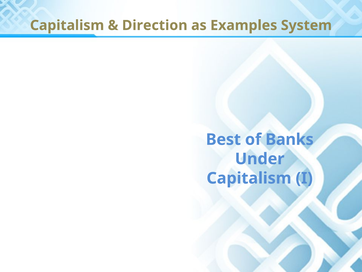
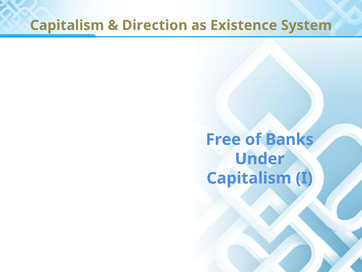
Examples: Examples -> Existence
Best: Best -> Free
